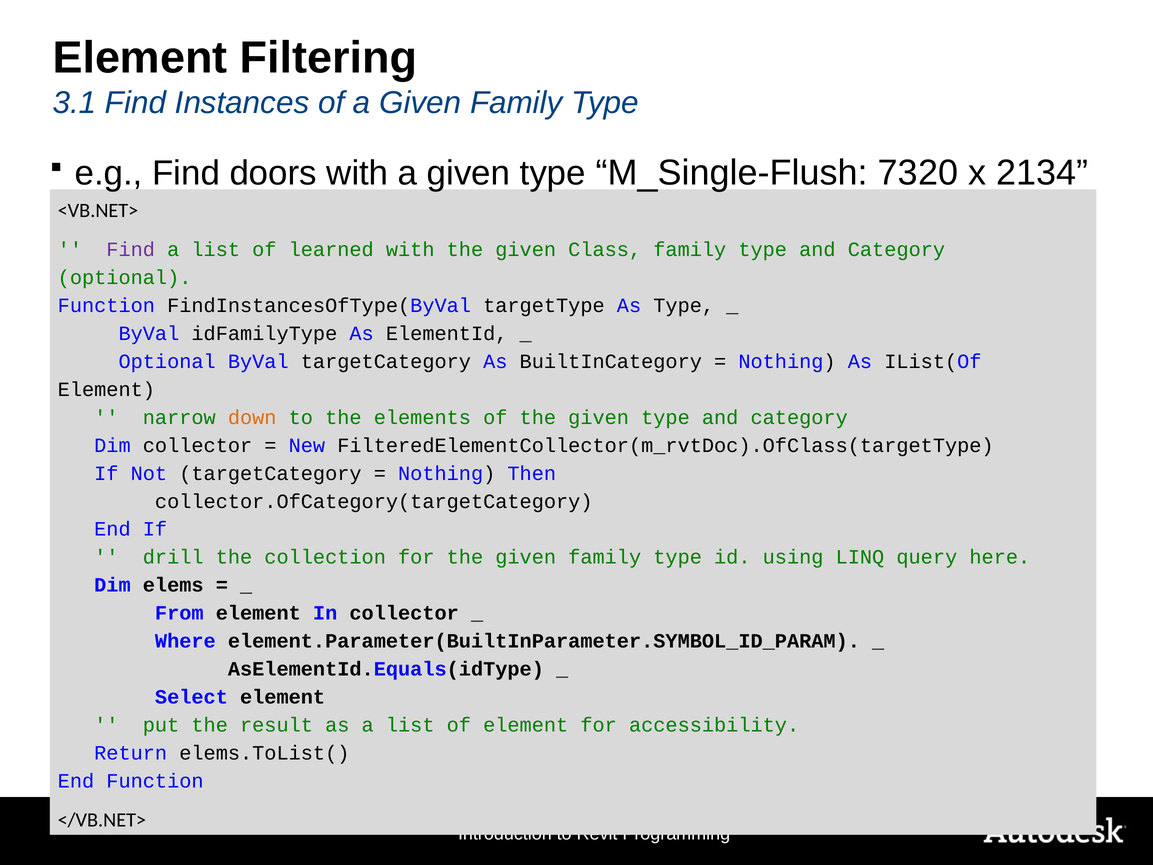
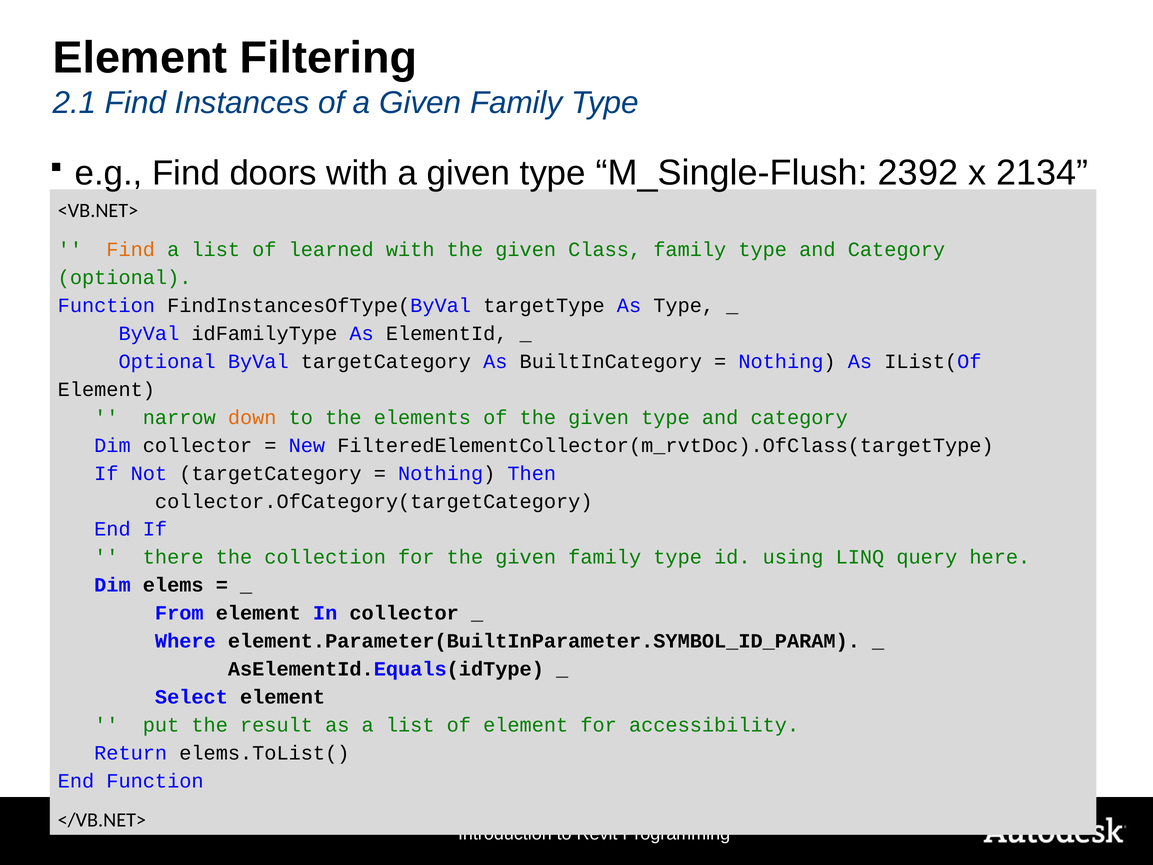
3.1: 3.1 -> 2.1
7320: 7320 -> 2392
Find at (131, 250) colour: purple -> orange
drill: drill -> there
